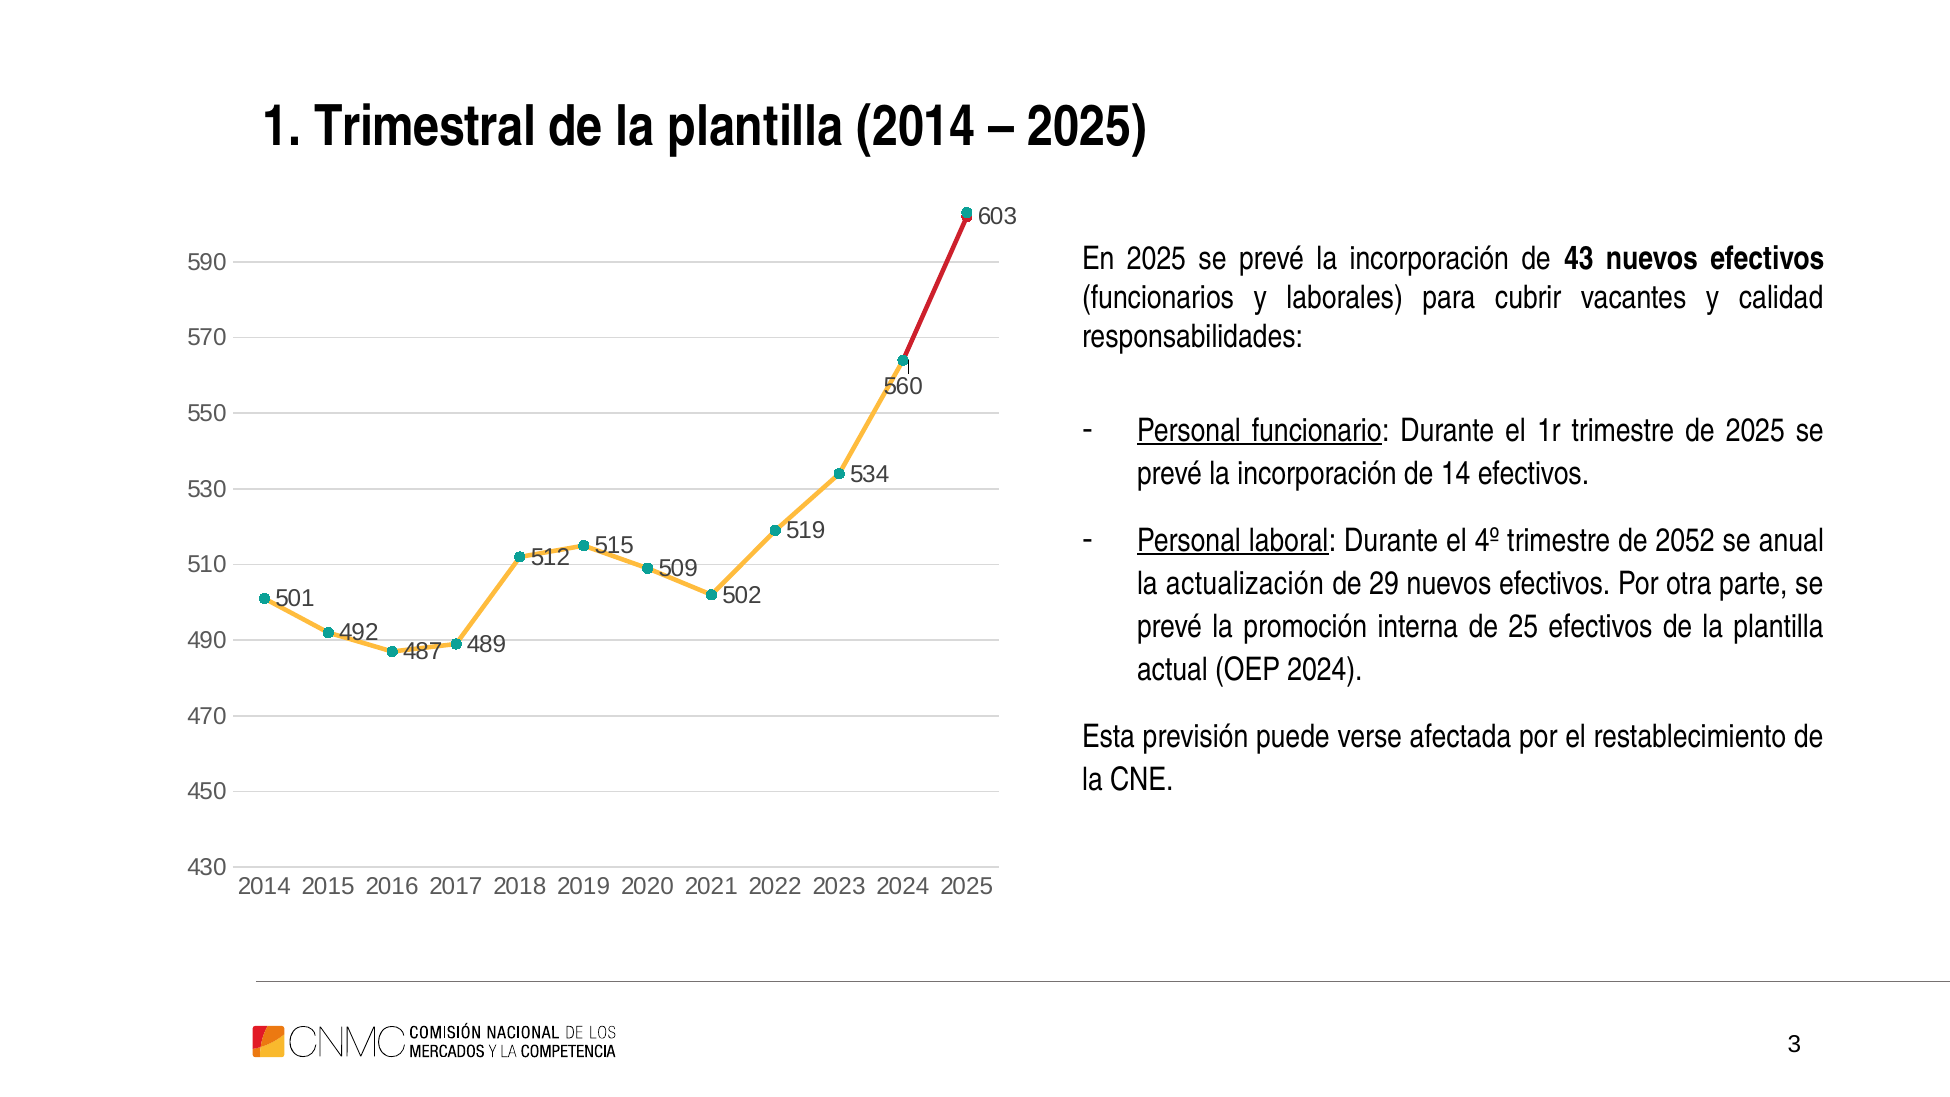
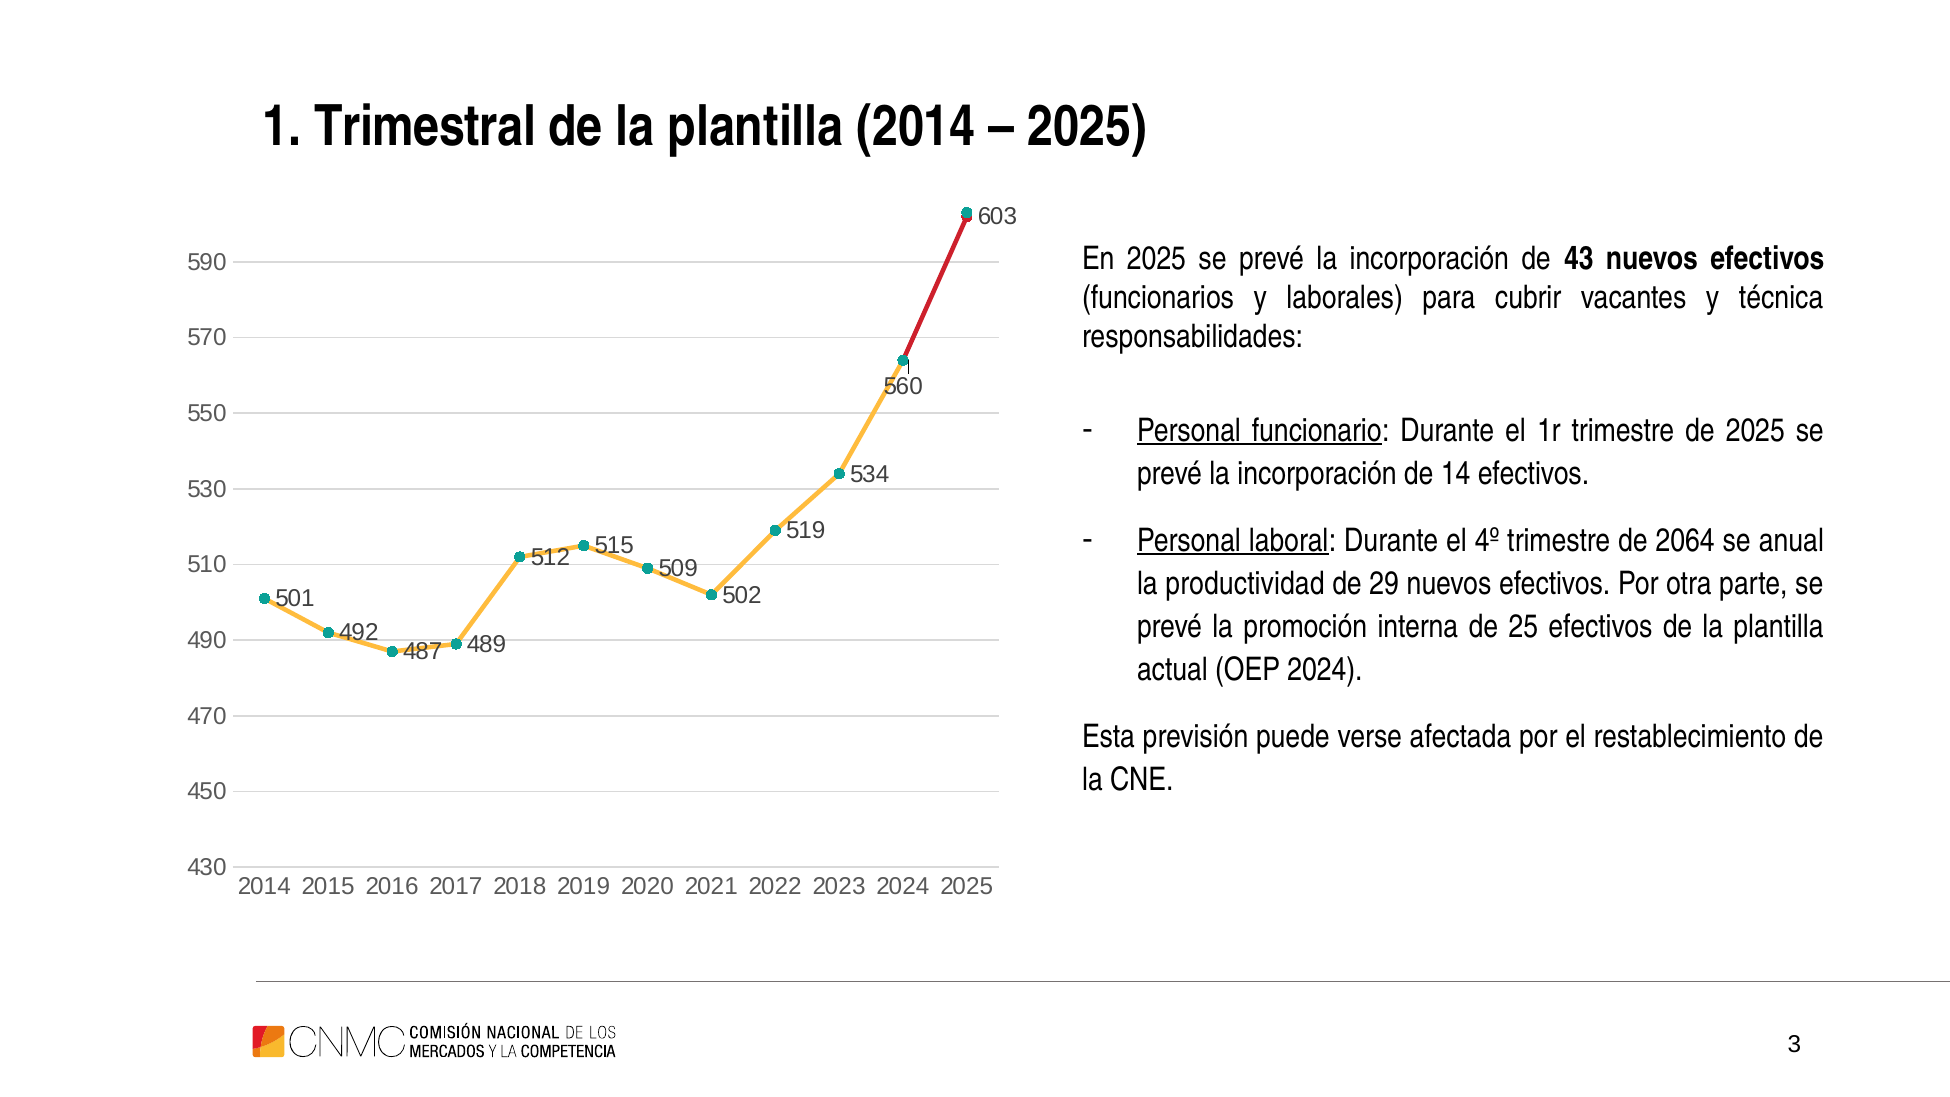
calidad: calidad -> técnica
2052: 2052 -> 2064
actualización: actualización -> productividad
